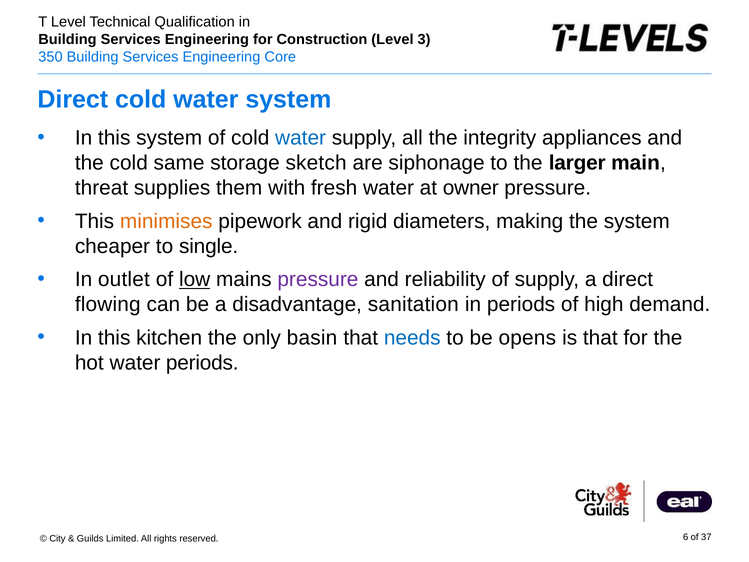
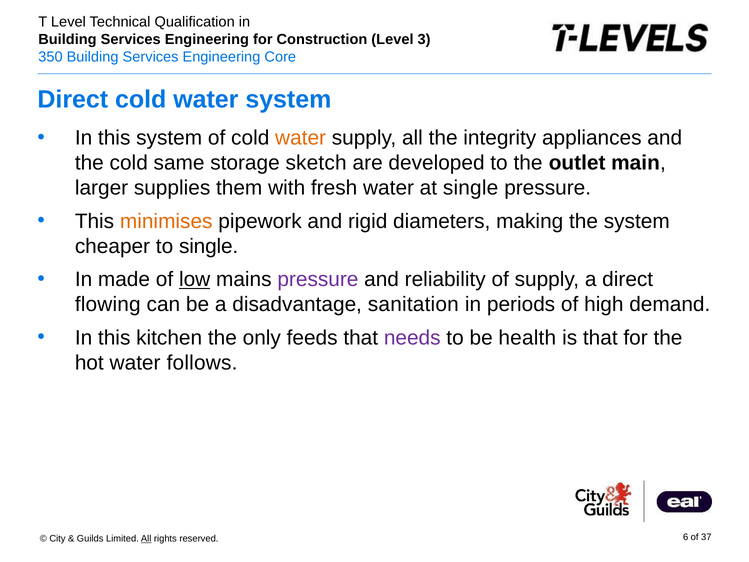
water at (301, 138) colour: blue -> orange
siphonage: siphonage -> developed
larger: larger -> outlet
threat: threat -> larger
at owner: owner -> single
outlet: outlet -> made
basin: basin -> feeds
needs colour: blue -> purple
opens: opens -> health
water periods: periods -> follows
All at (146, 538) underline: none -> present
